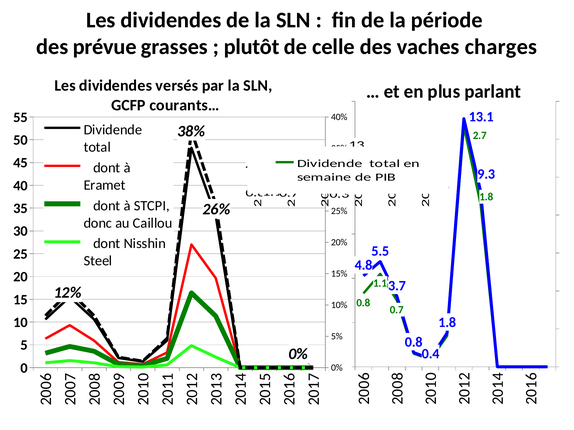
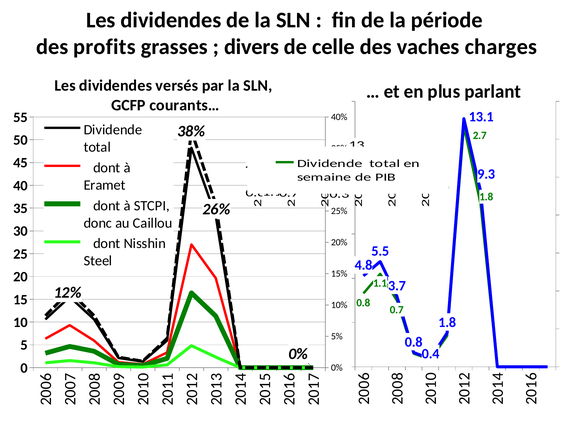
prévue: prévue -> profits
plutôt: plutôt -> divers
